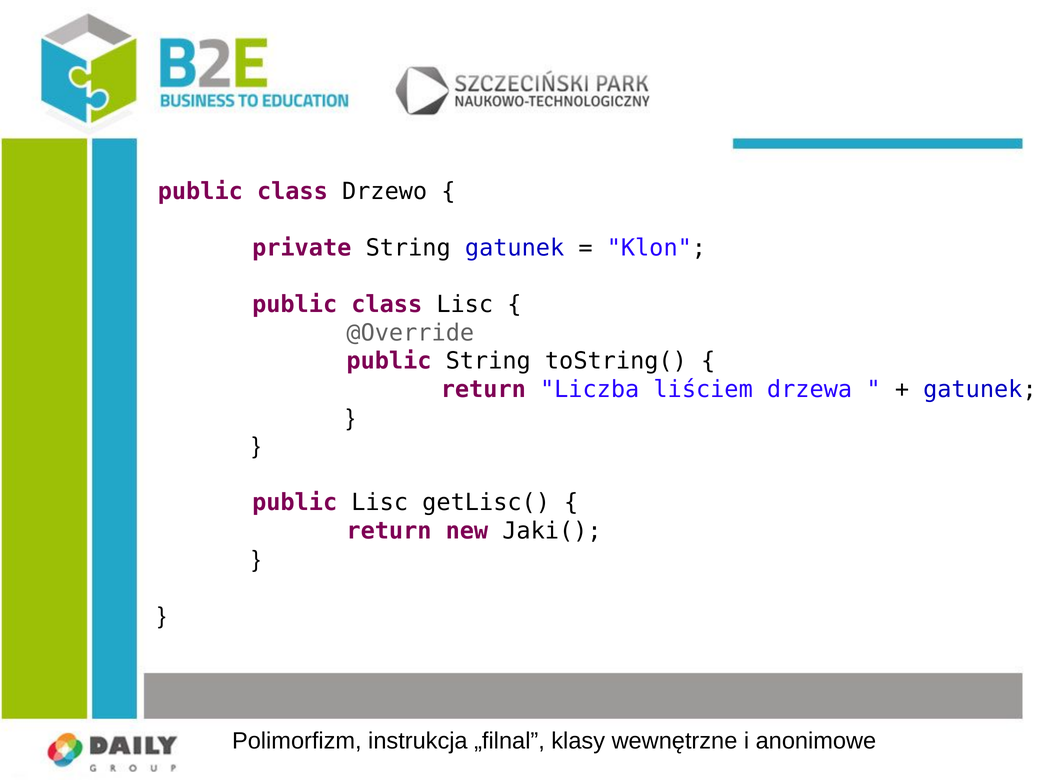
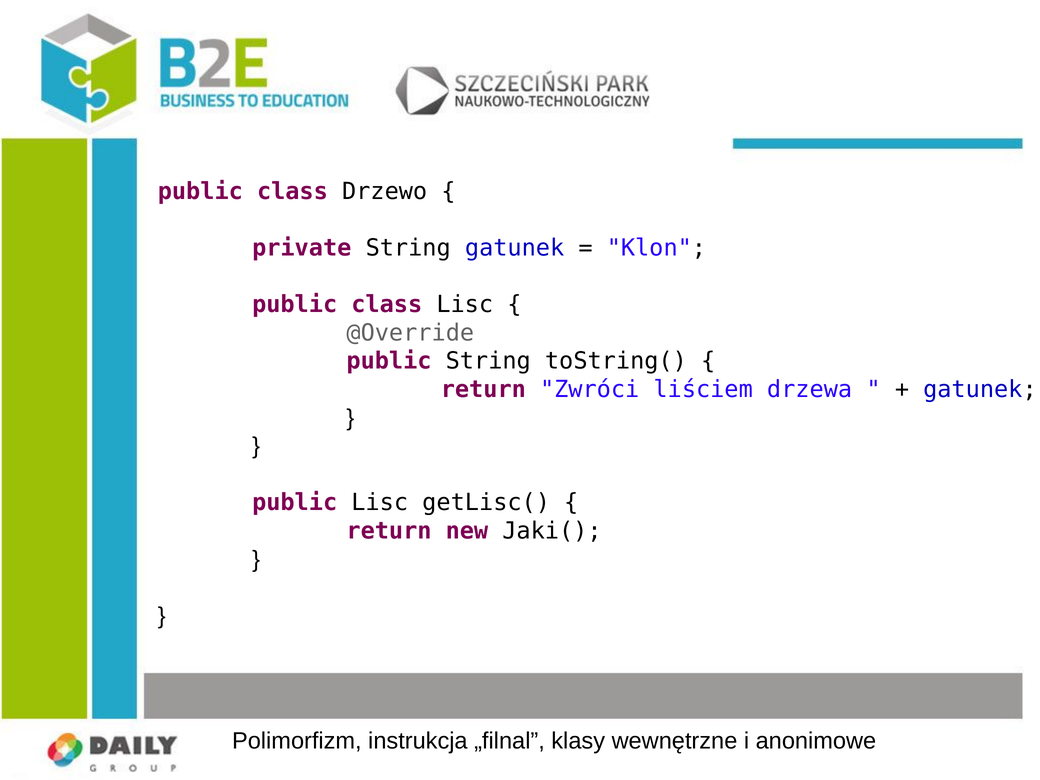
Liczba: Liczba -> Zwróci
